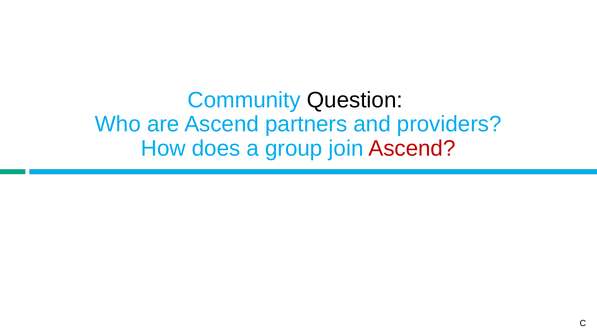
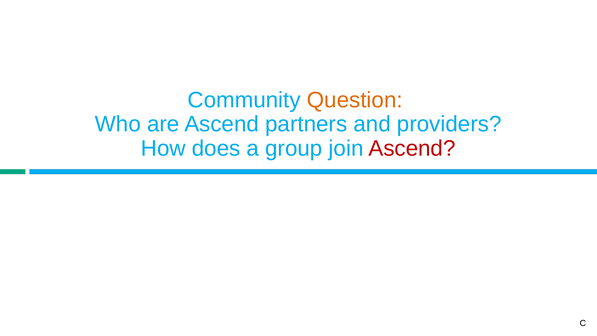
Question colour: black -> orange
